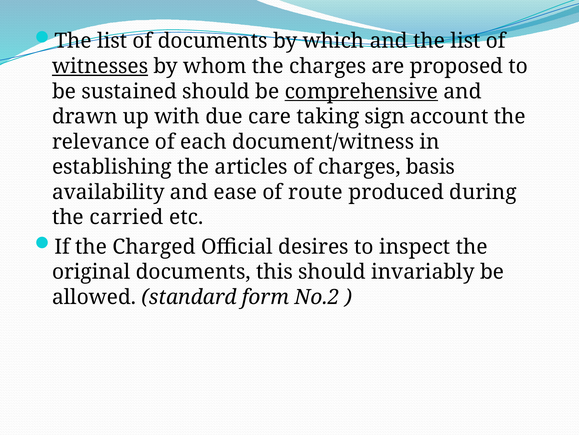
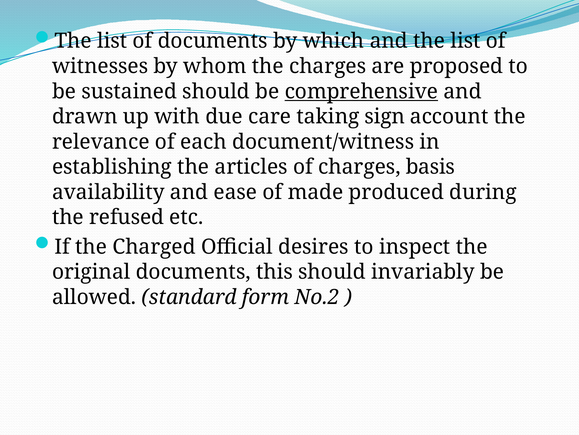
witnesses underline: present -> none
route: route -> made
carried: carried -> refused
